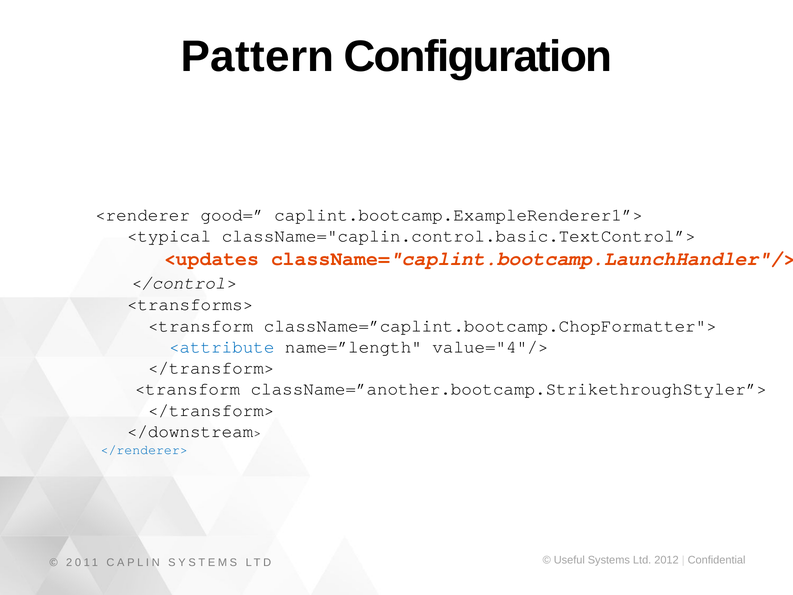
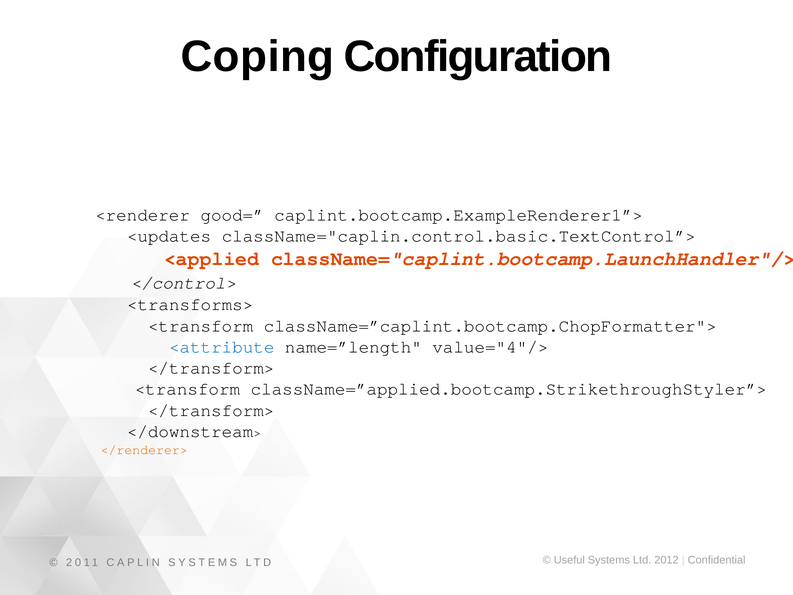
Pattern: Pattern -> Coping
<typical: <typical -> <updates
<updates: <updates -> <applied
className=”another.bootcamp.StrikethroughStyler”>: className=”another.bootcamp.StrikethroughStyler”> -> className=”applied.bootcamp.StrikethroughStyler”>
</renderer> colour: blue -> orange
